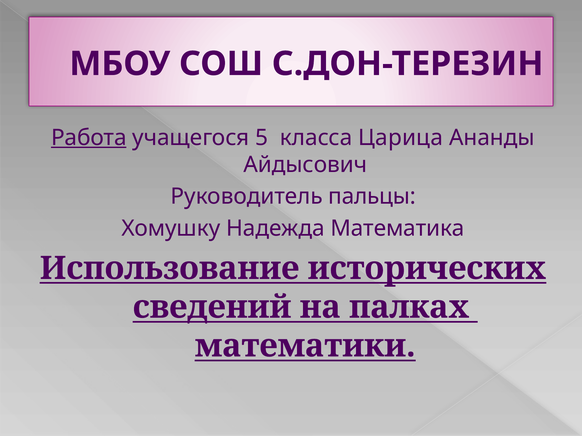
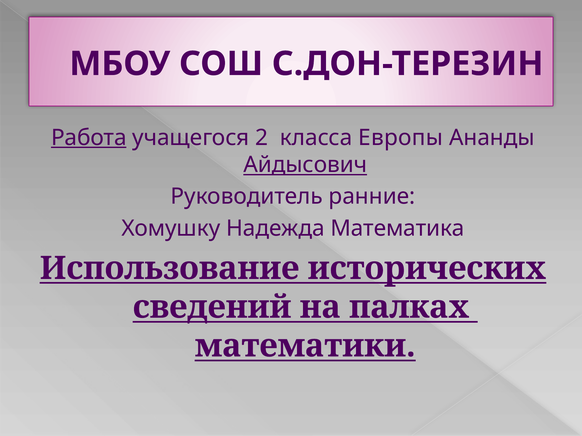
5: 5 -> 2
Царица: Царица -> Европы
Айдысович underline: none -> present
пальцы: пальцы -> ранние
